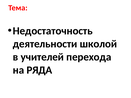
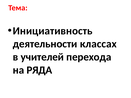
Недостаточность: Недостаточность -> Инициативность
школой: школой -> классах
